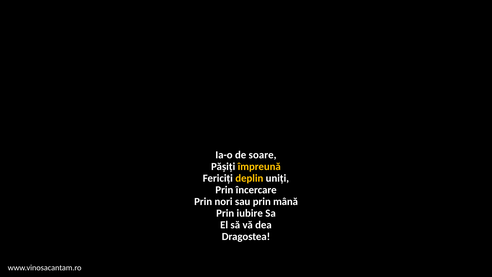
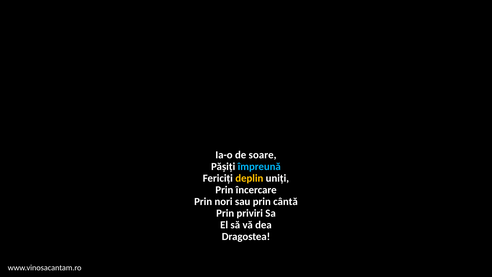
împreună colour: yellow -> light blue
mână: mână -> cântă
iubire: iubire -> priviri
